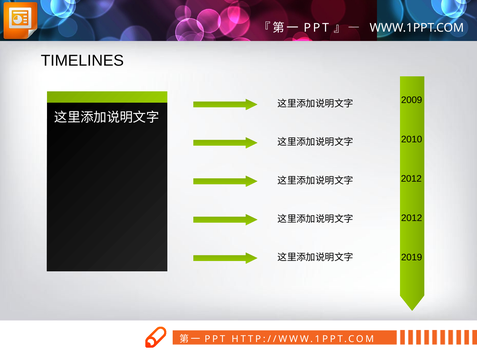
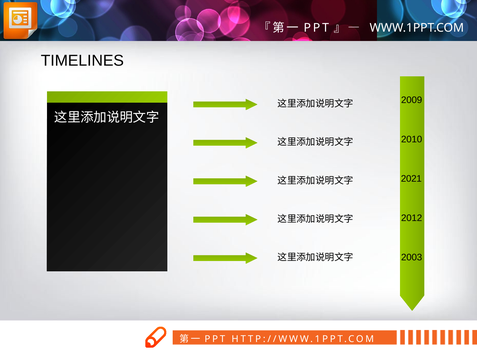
2012 at (411, 179): 2012 -> 2021
2019: 2019 -> 2003
